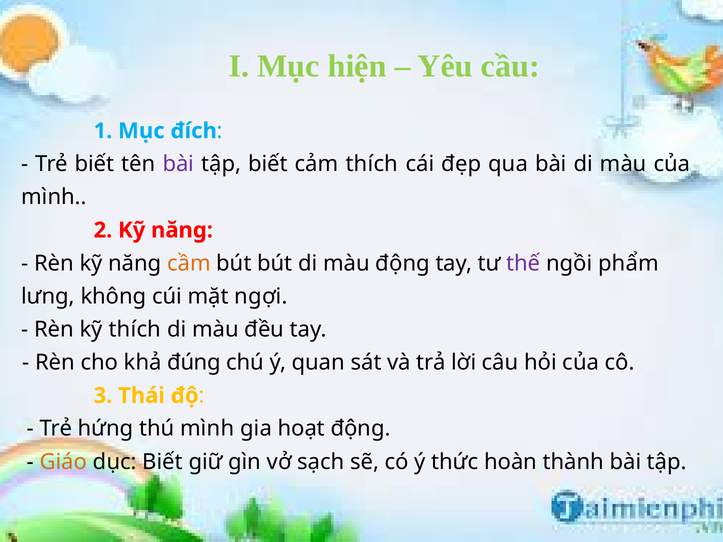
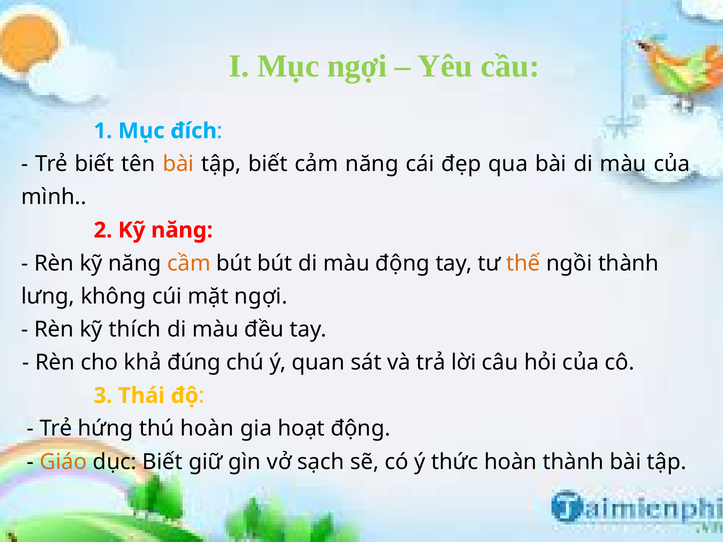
Mục hiện: hiện -> ngợi
bài at (178, 164) colour: purple -> orange
cảm thích: thích -> năng
thế colour: purple -> orange
ngồi phẩm: phẩm -> thành
thú mình: mình -> hoàn
